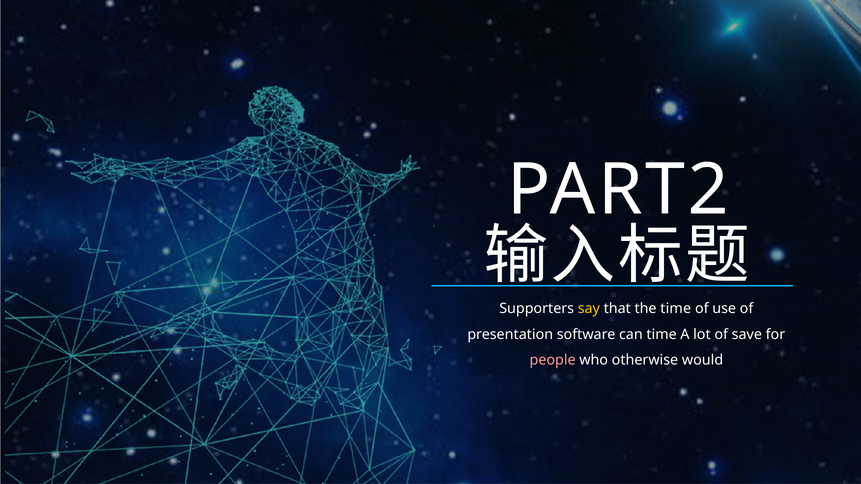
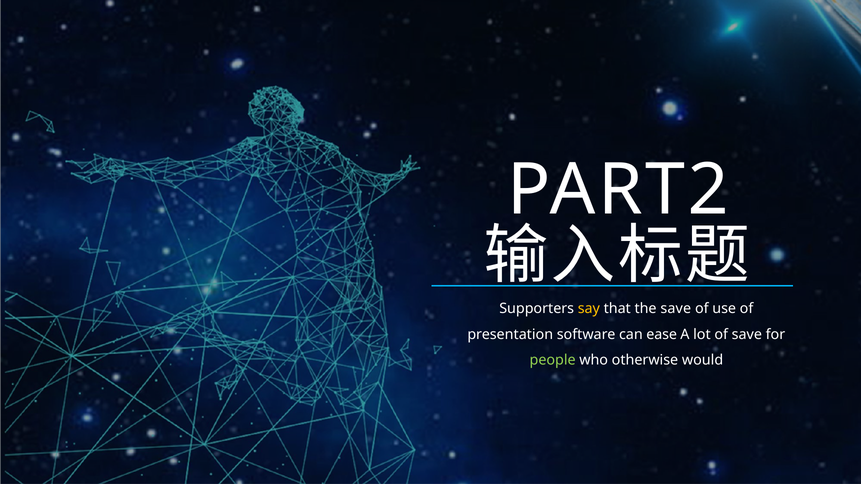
the time: time -> save
can time: time -> ease
people colour: pink -> light green
